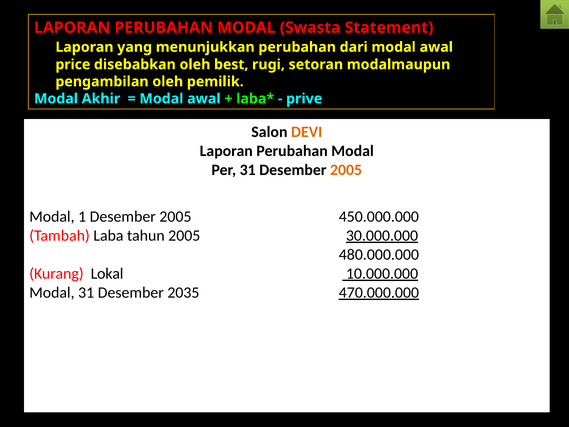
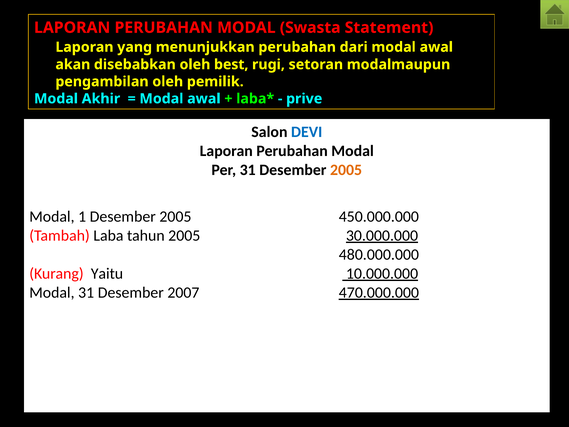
price: price -> akan
DEVI colour: orange -> blue
Lokal: Lokal -> Yaitu
2035: 2035 -> 2007
